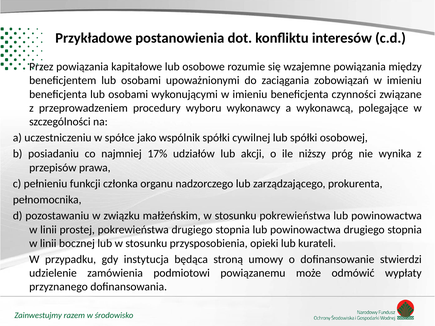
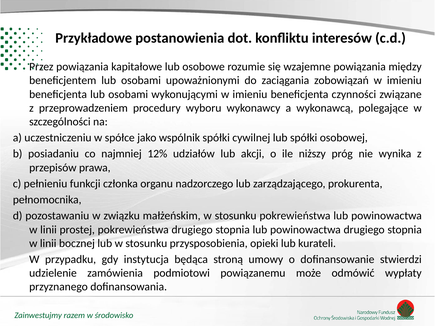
17%: 17% -> 12%
